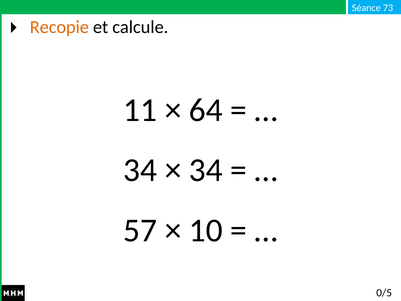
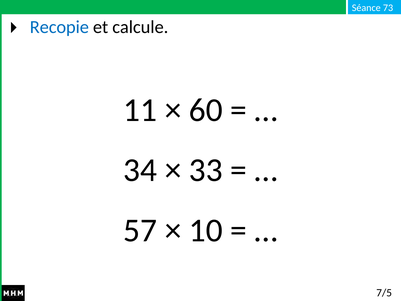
Recopie colour: orange -> blue
64: 64 -> 60
34 at (206, 170): 34 -> 33
0/5: 0/5 -> 7/5
